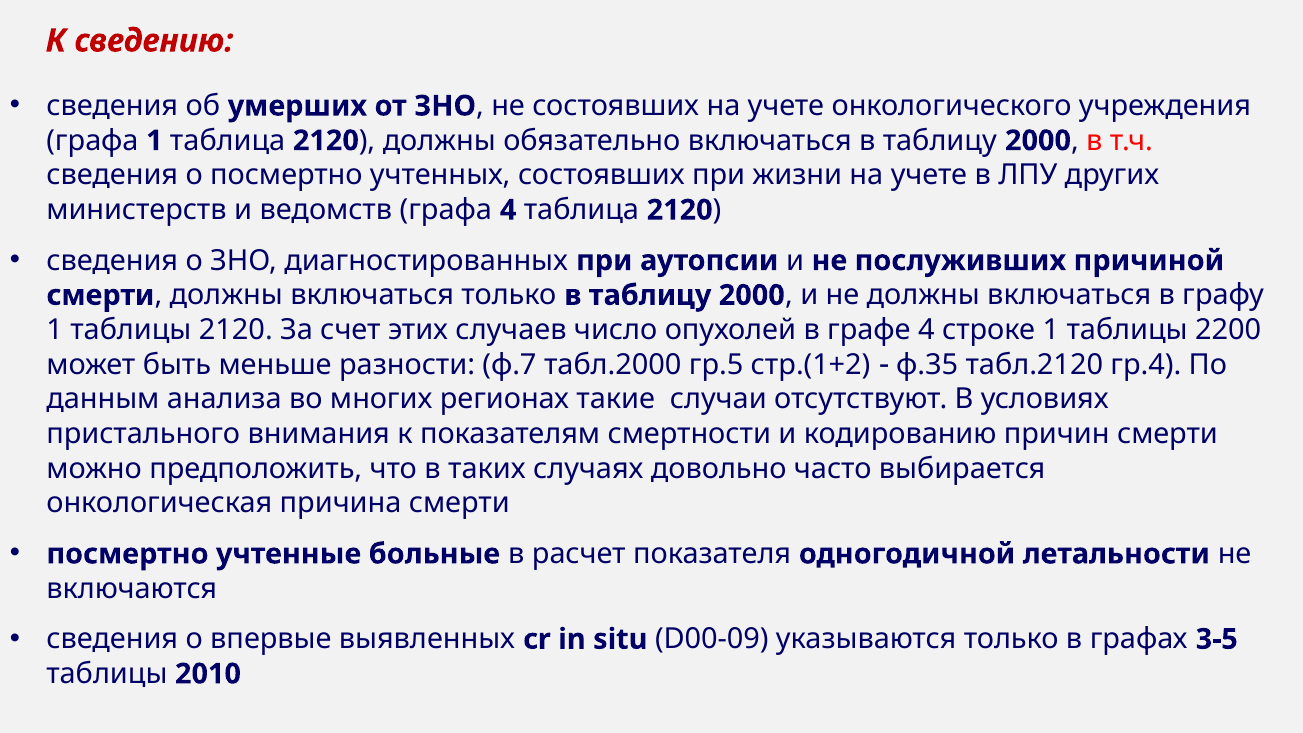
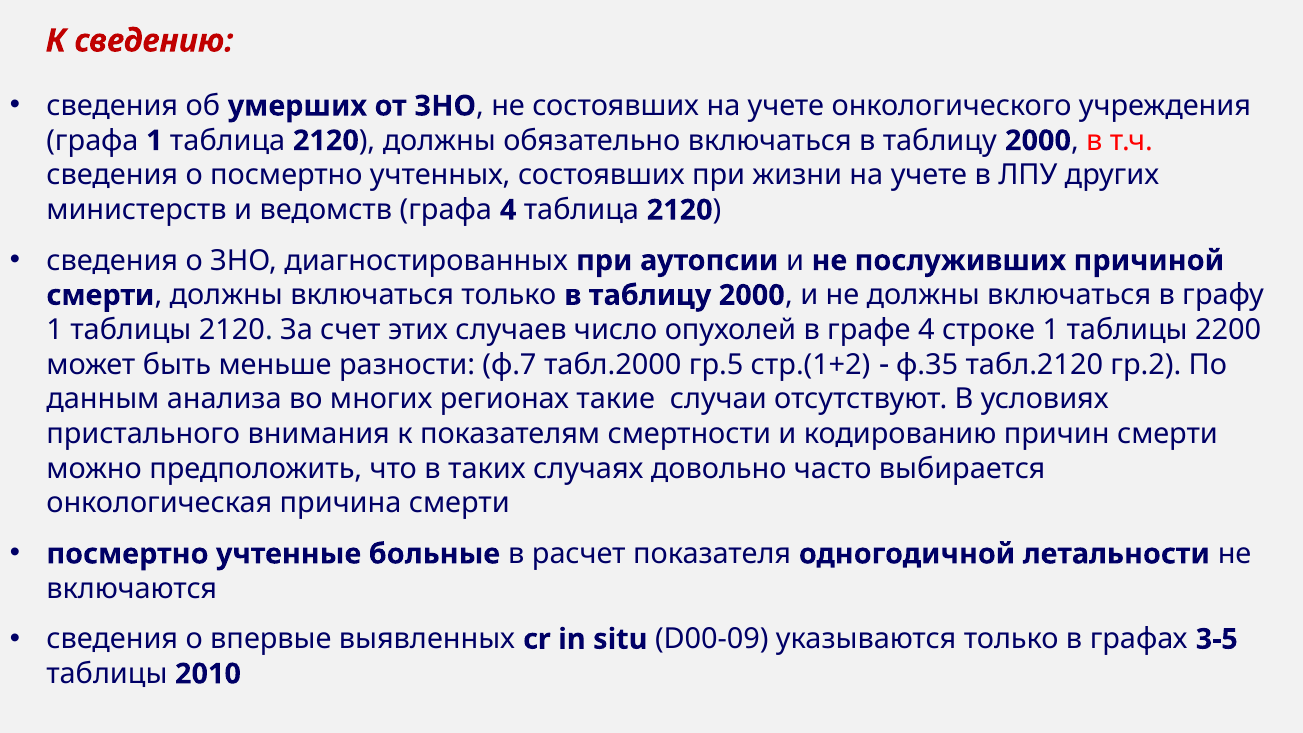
гр.4: гр.4 -> гр.2
